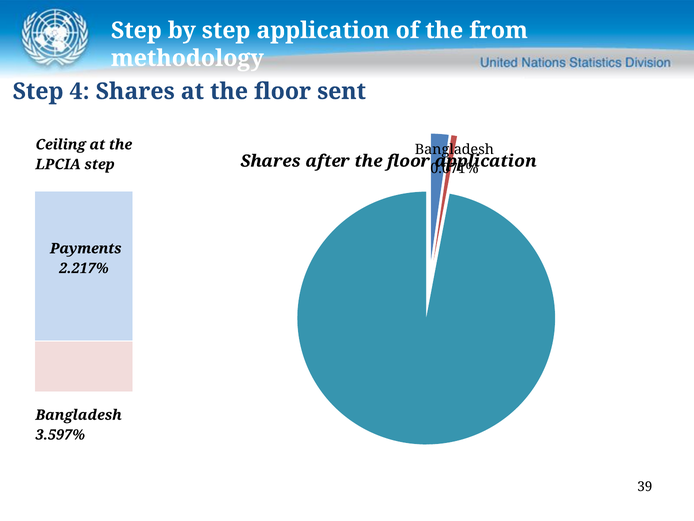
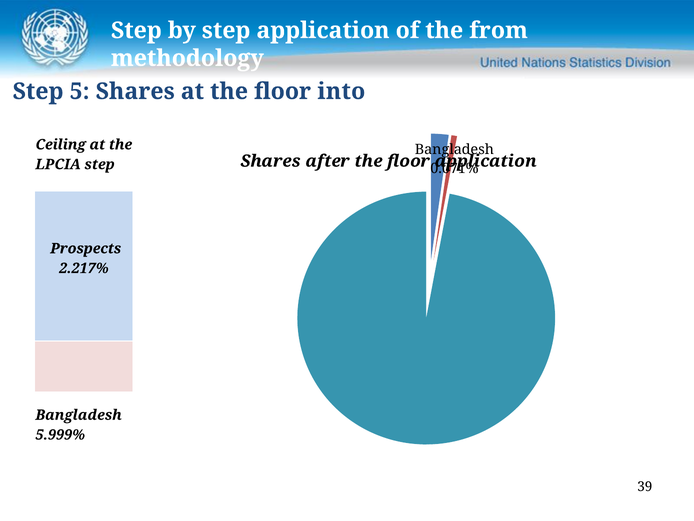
4: 4 -> 5
sent: sent -> into
Payments: Payments -> Prospects
3.597%: 3.597% -> 5.999%
